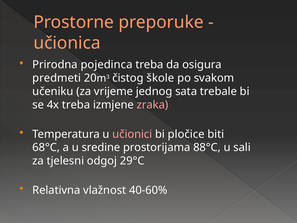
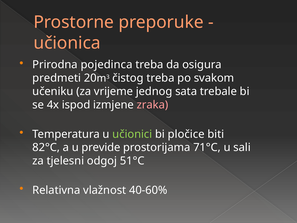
čistog škole: škole -> treba
4x treba: treba -> ispod
učionici colour: pink -> light green
68°C: 68°C -> 82°C
sredine: sredine -> previde
88°C: 88°C -> 71°C
29°C: 29°C -> 51°C
